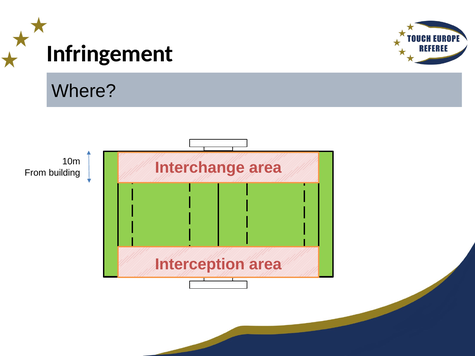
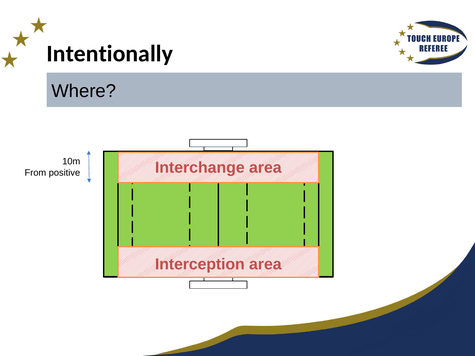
Infringement: Infringement -> Intentionally
building: building -> positive
